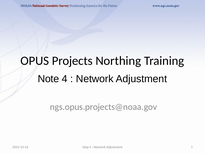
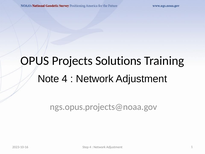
Northing: Northing -> Solutions
